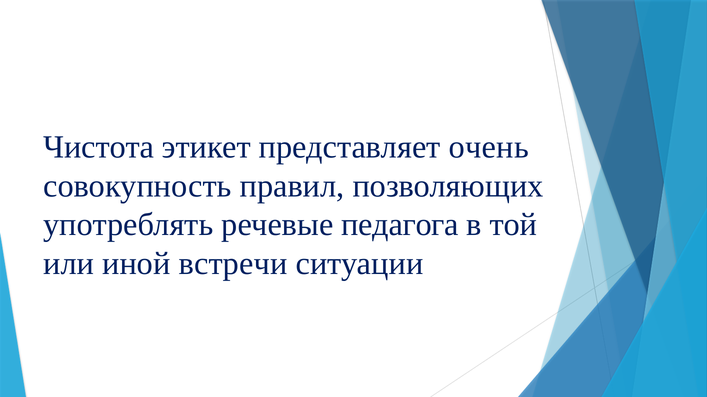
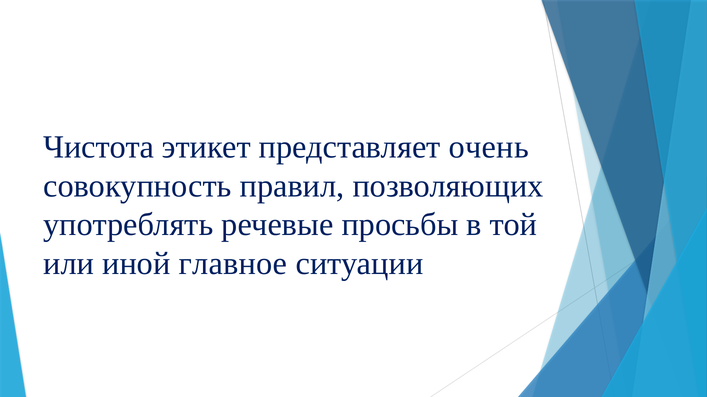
педагога: педагога -> просьбы
встречи: встречи -> главное
